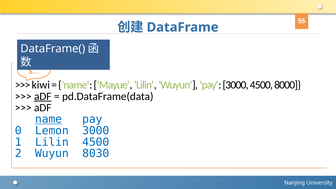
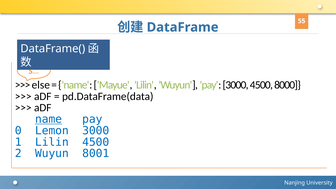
kiwi: kiwi -> else
aDF at (43, 96) underline: present -> none
8030: 8030 -> 8001
